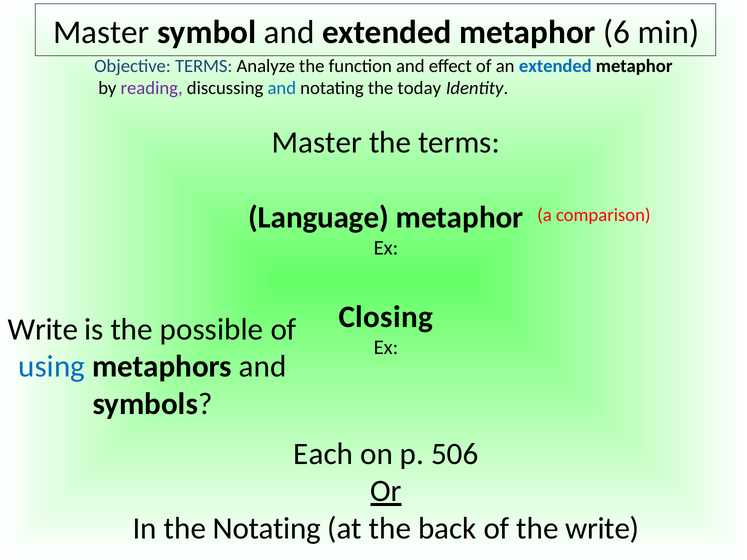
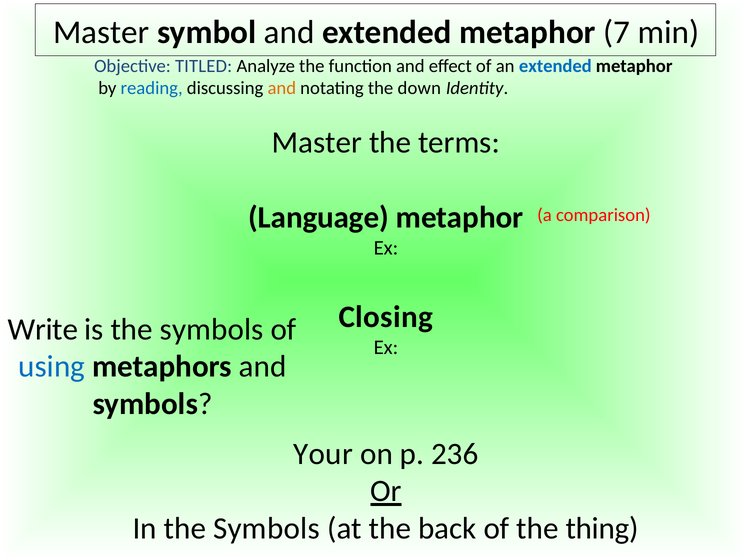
6: 6 -> 7
Objective TERMS: TERMS -> TITLED
reading colour: purple -> blue
and at (282, 88) colour: blue -> orange
today: today -> down
is the possible: possible -> symbols
Each: Each -> Your
506: 506 -> 236
In the Notating: Notating -> Symbols
the write: write -> thing
